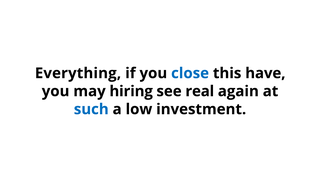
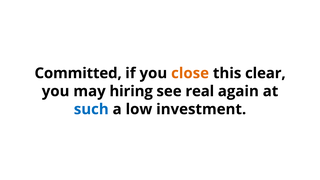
Everything: Everything -> Committed
close colour: blue -> orange
have: have -> clear
